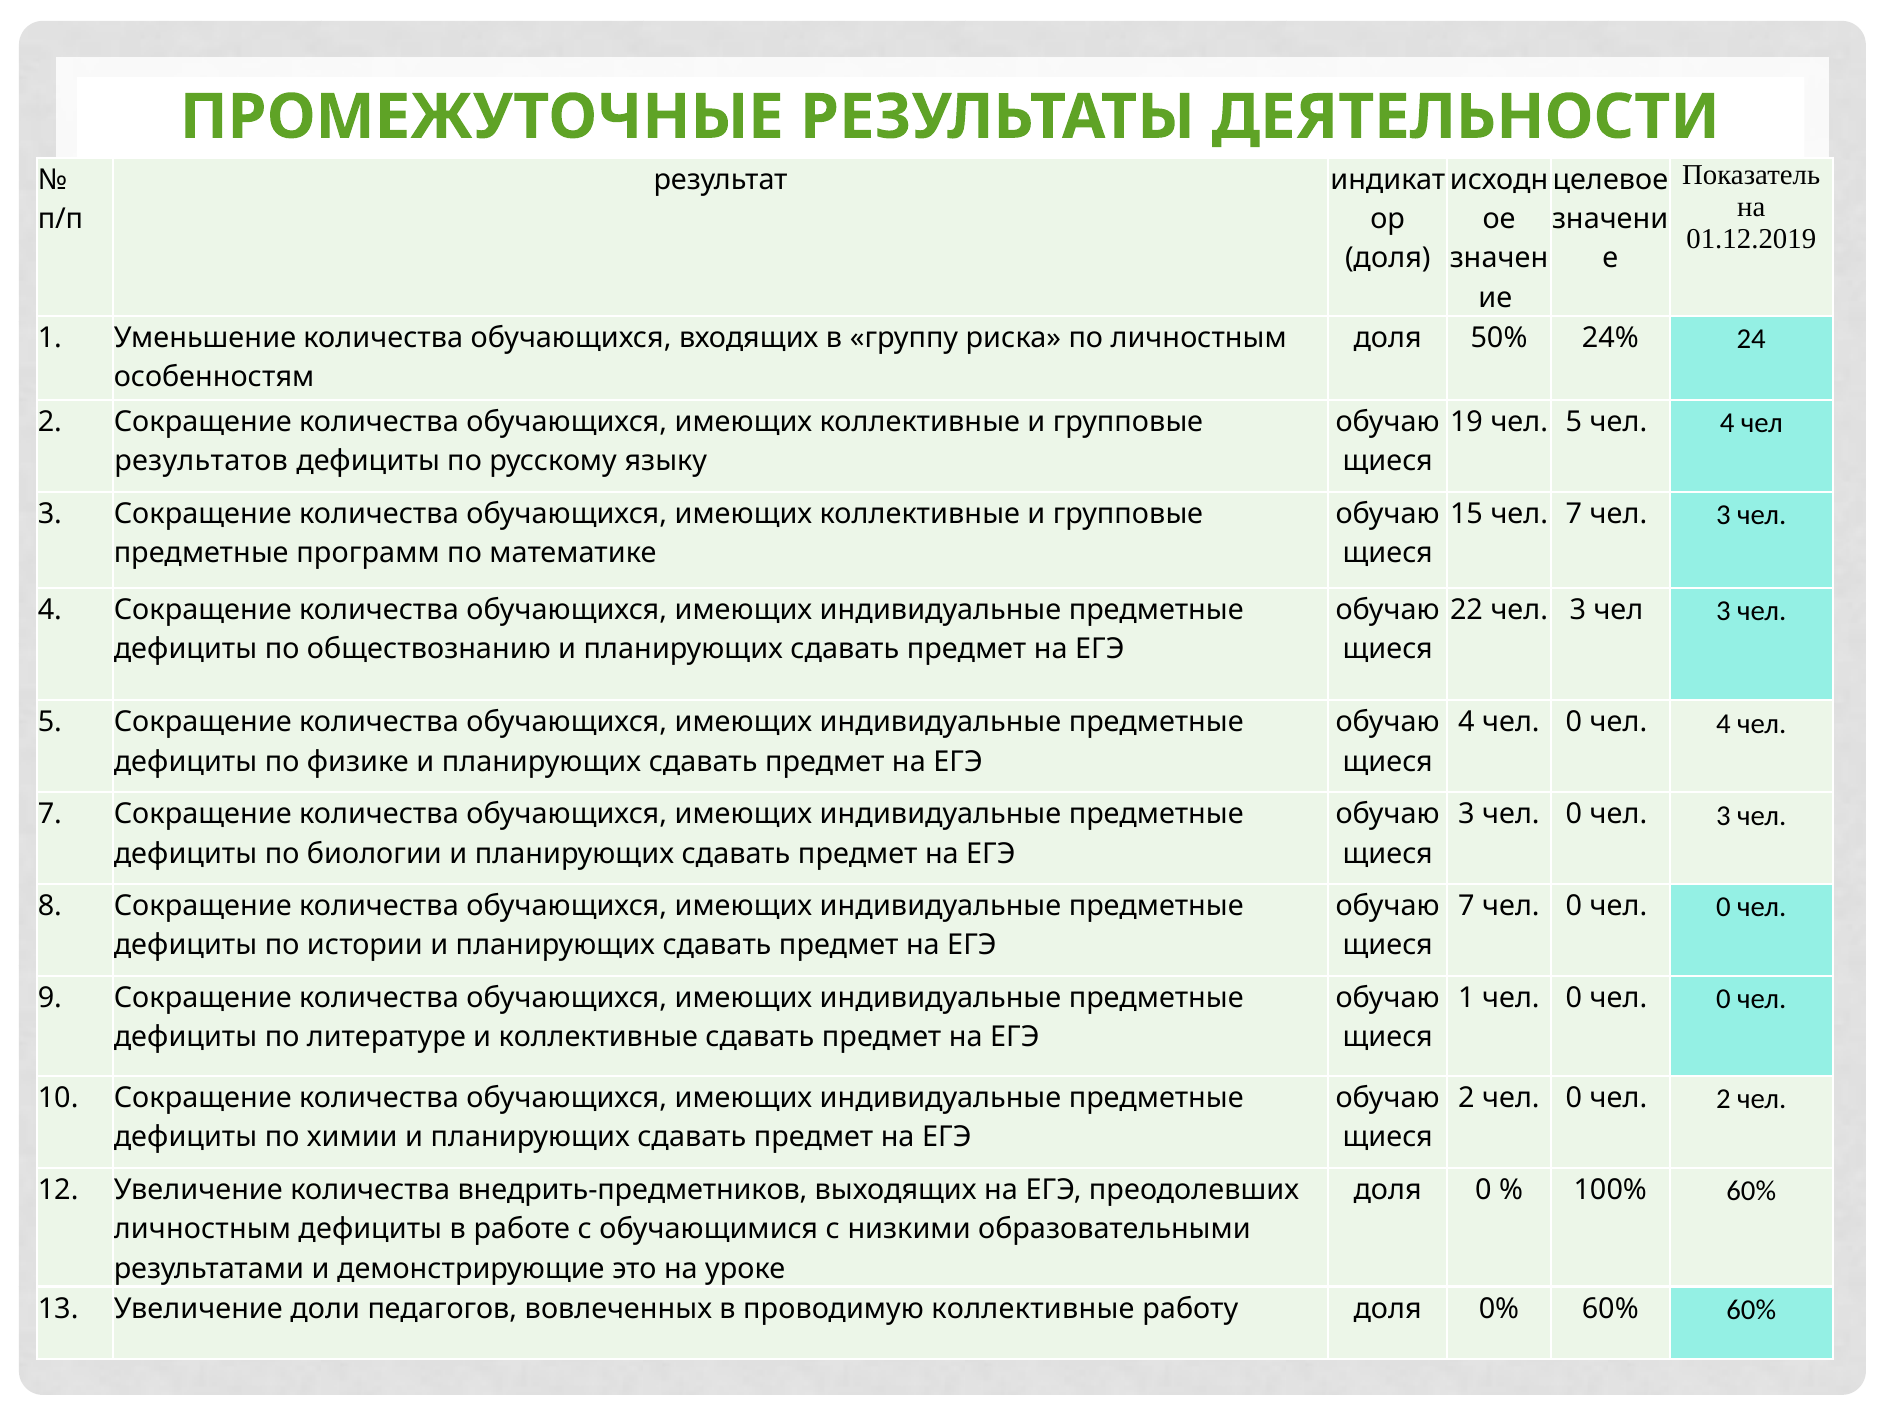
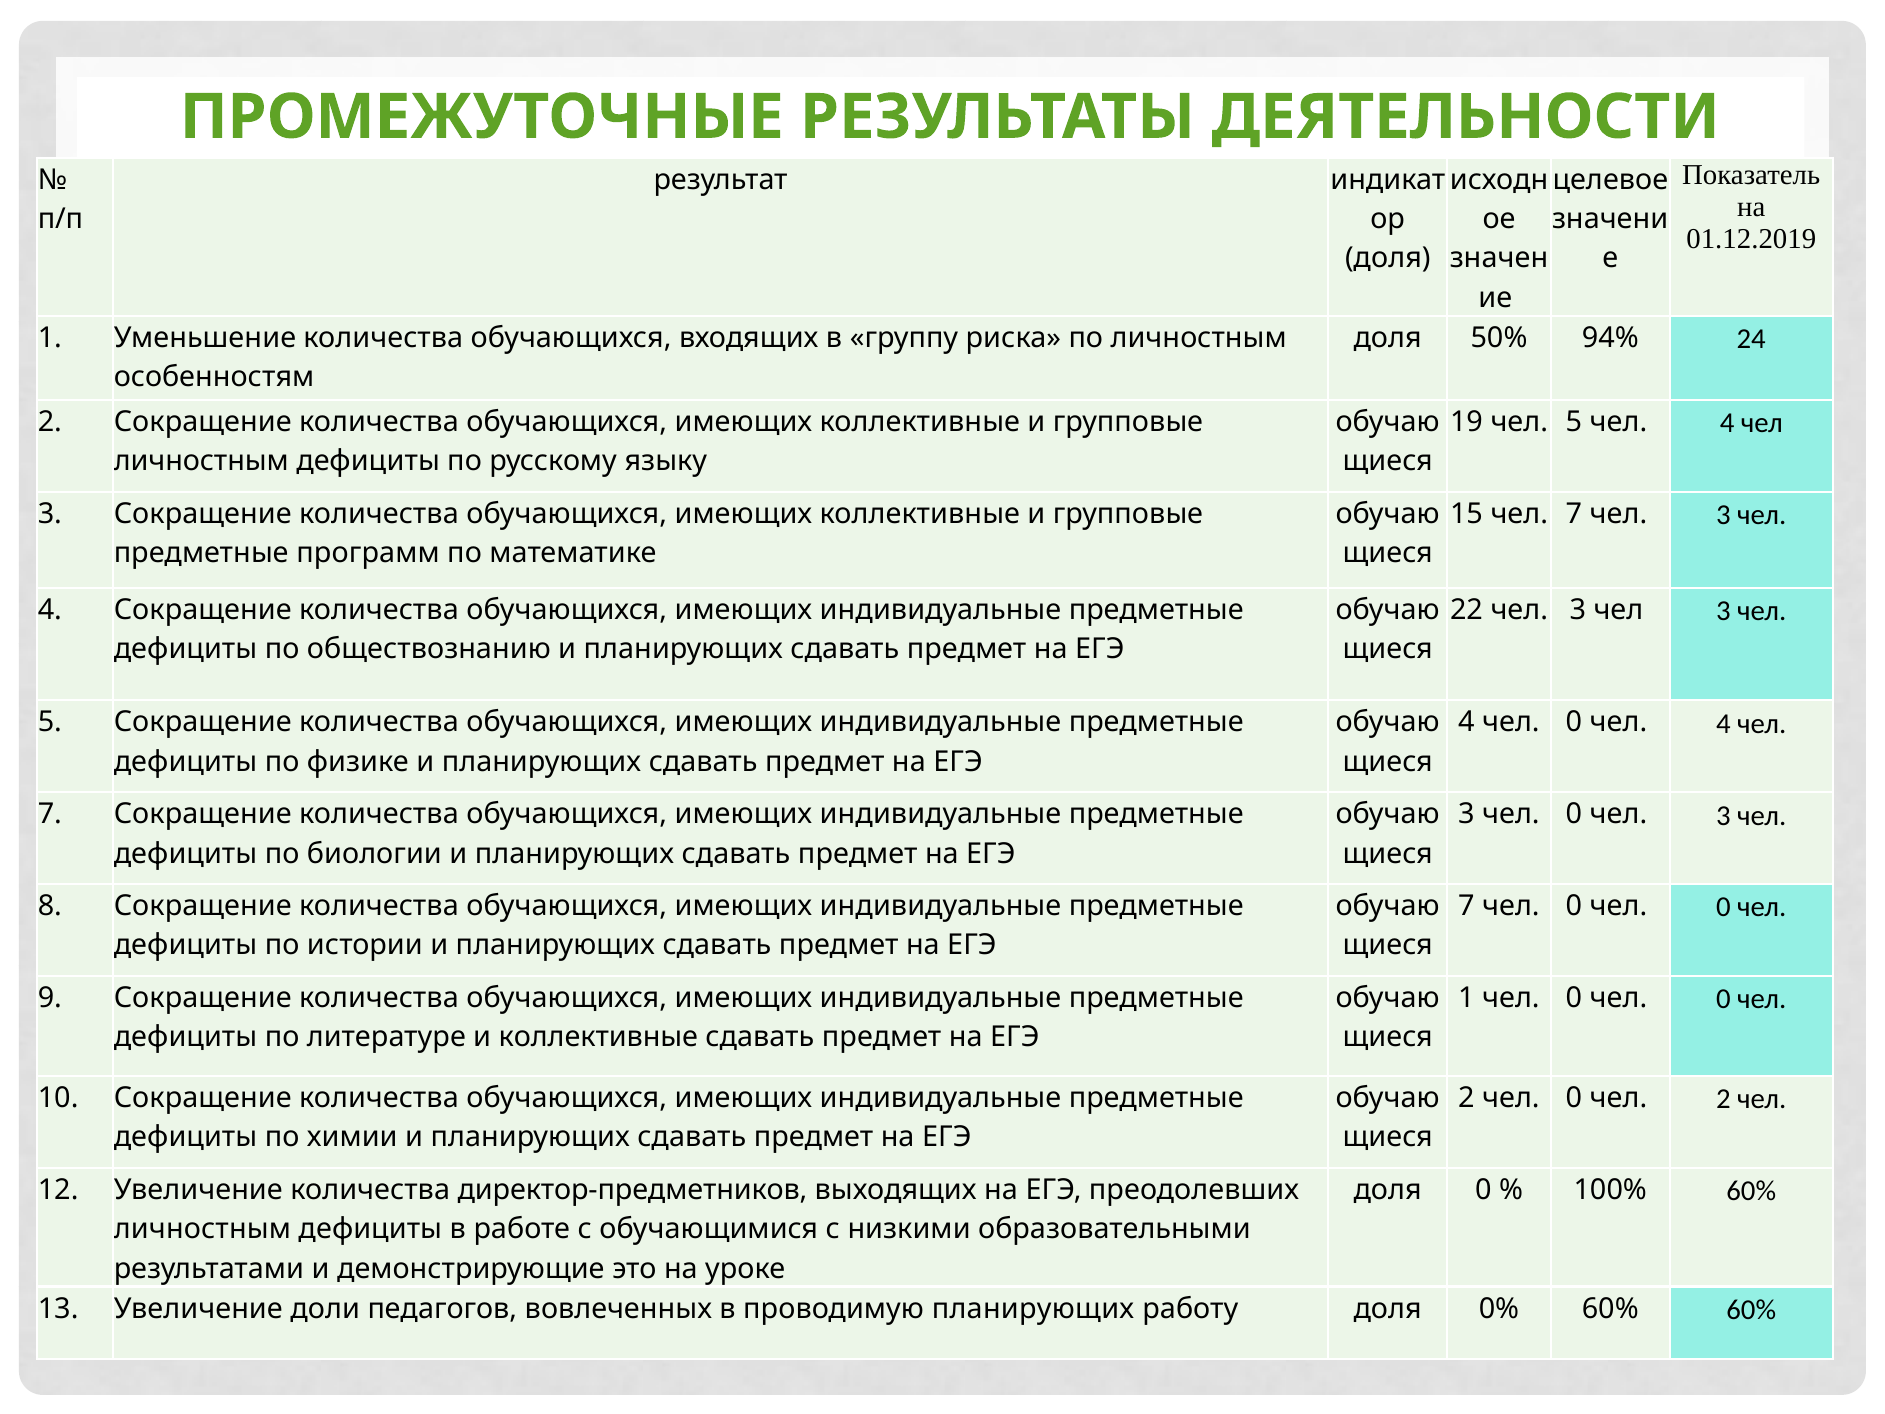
24%: 24% -> 94%
результатов at (201, 461): результатов -> личностным
внедрить-предметников: внедрить-предметников -> директор-предметников
проводимую коллективные: коллективные -> планирующих
